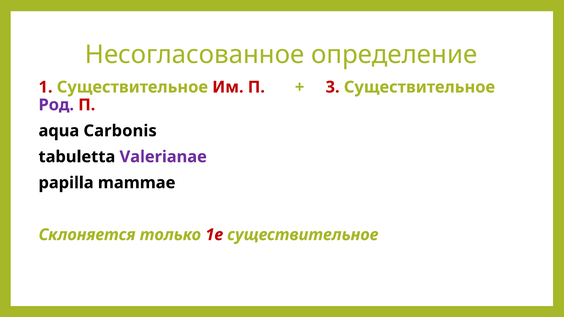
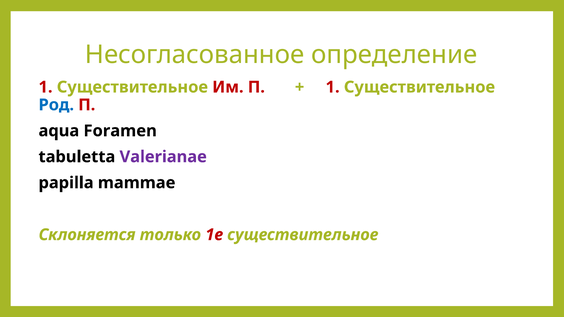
3 at (333, 87): 3 -> 1
Род colour: purple -> blue
Carbonis: Carbonis -> Foramen
